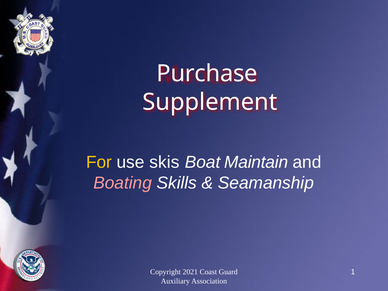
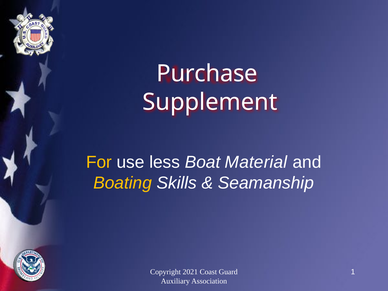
skis: skis -> less
Maintain: Maintain -> Material
Boating colour: pink -> yellow
